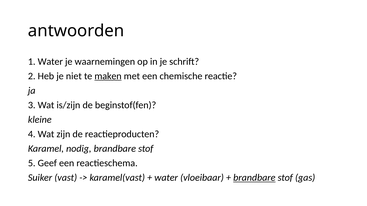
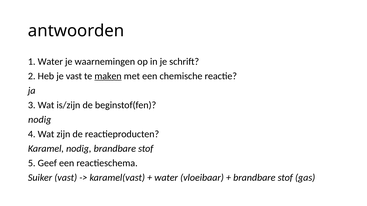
je niet: niet -> vast
kleine at (40, 120): kleine -> nodig
brandbare at (254, 178) underline: present -> none
